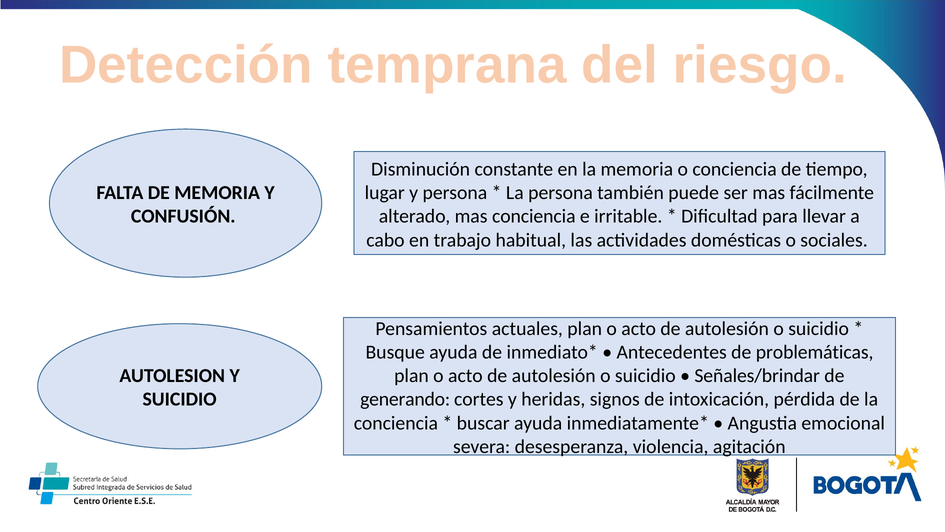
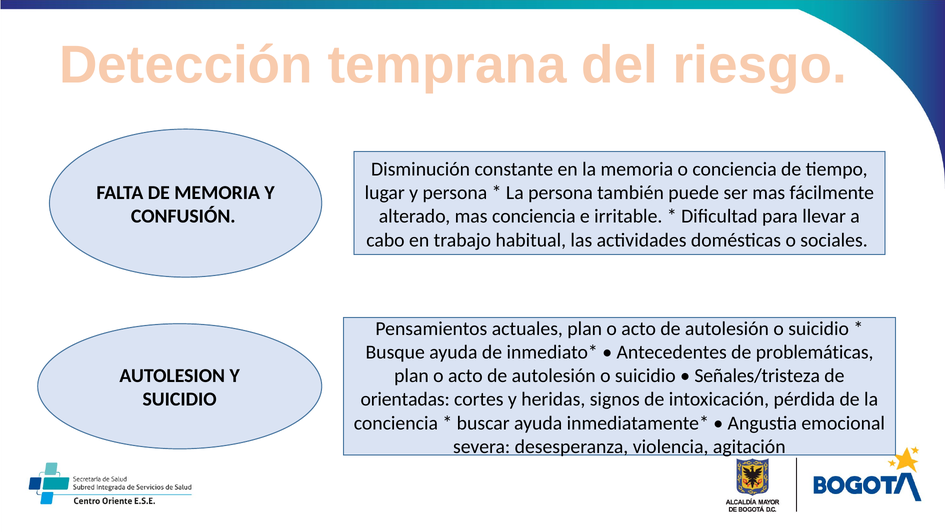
Señales/brindar: Señales/brindar -> Señales/tristeza
generando: generando -> orientadas
